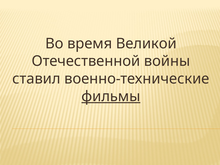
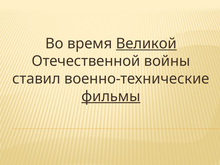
Великой underline: none -> present
